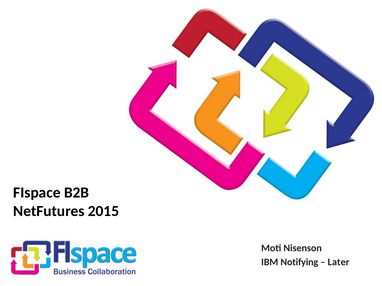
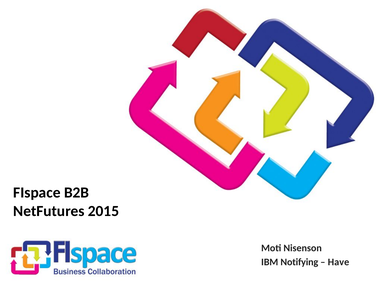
Later: Later -> Have
